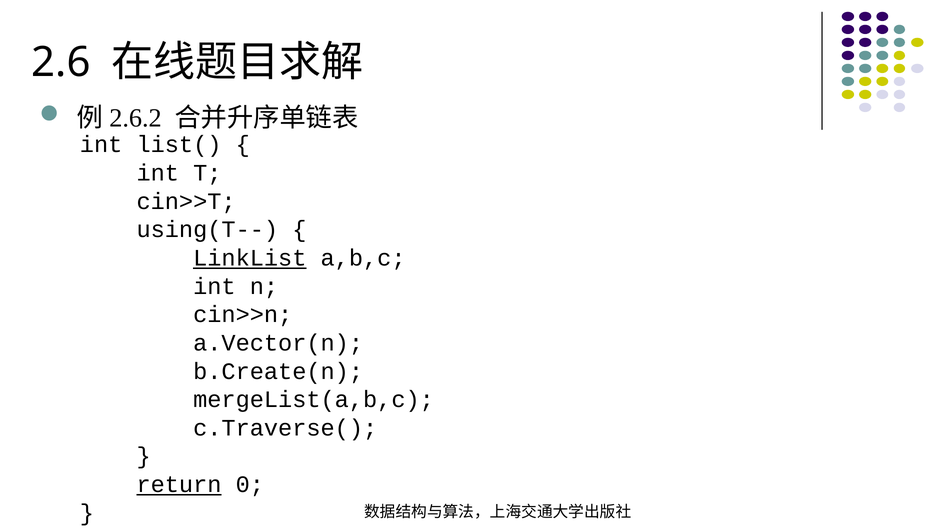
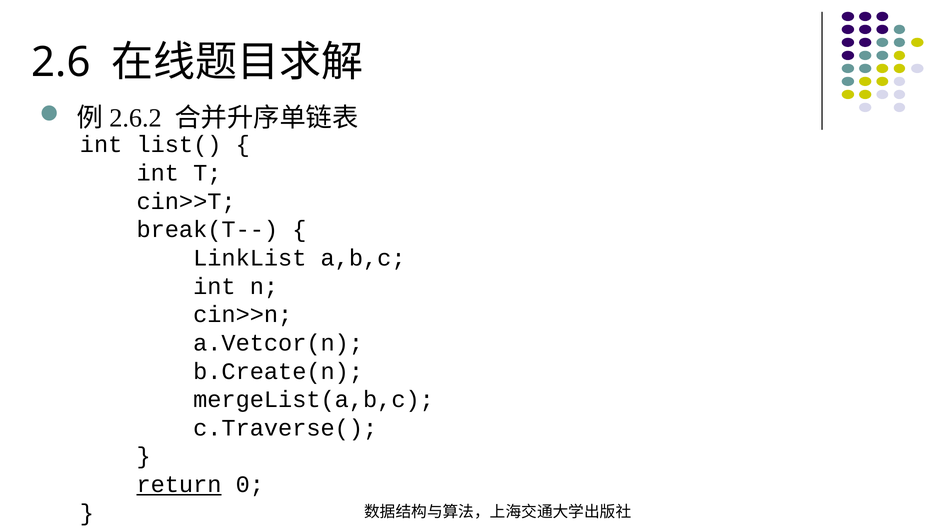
using(T--: using(T-- -> break(T--
LinkList underline: present -> none
a.Vector(n: a.Vector(n -> a.Vetcor(n
